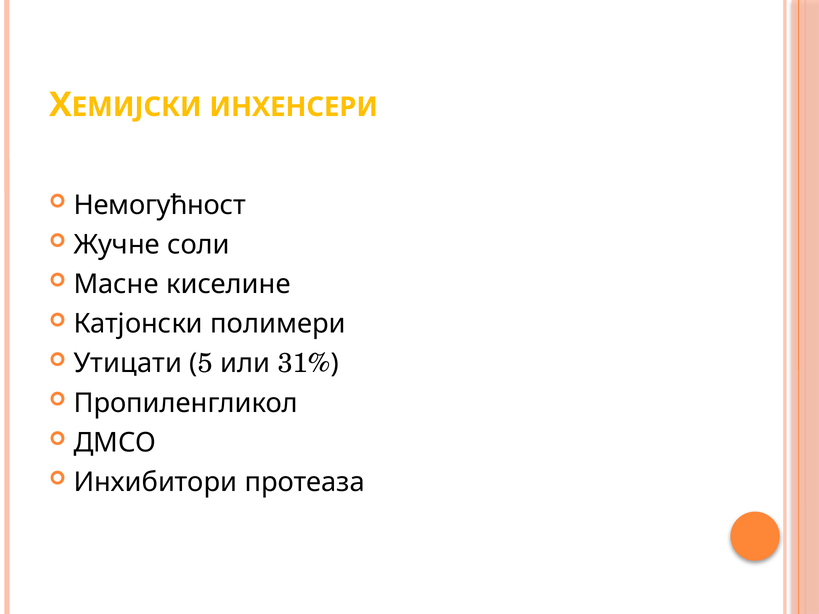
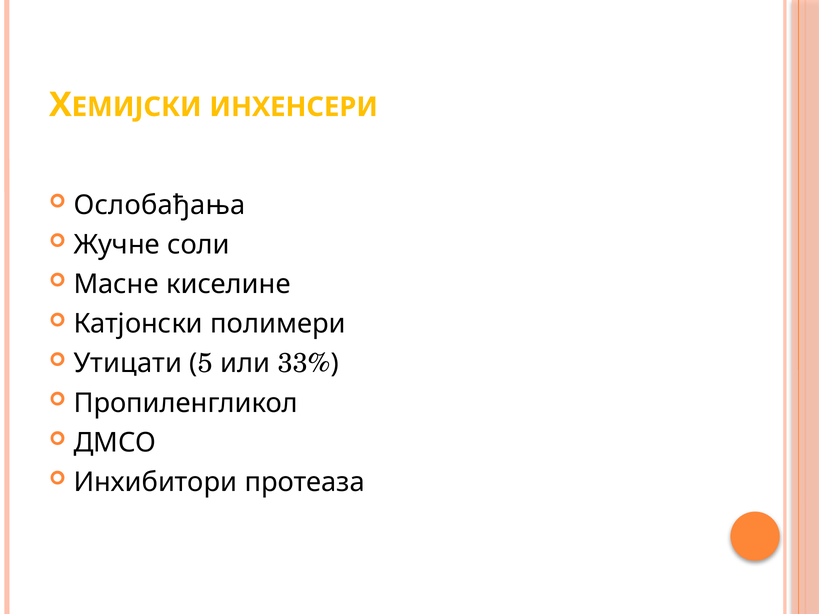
Немогућност: Немогућност -> Ослобађања
31%: 31% -> 33%
